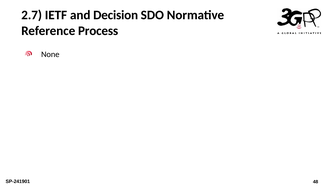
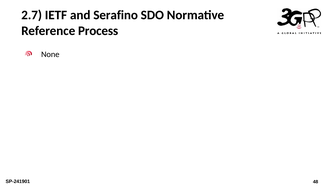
Decision: Decision -> Serafino
